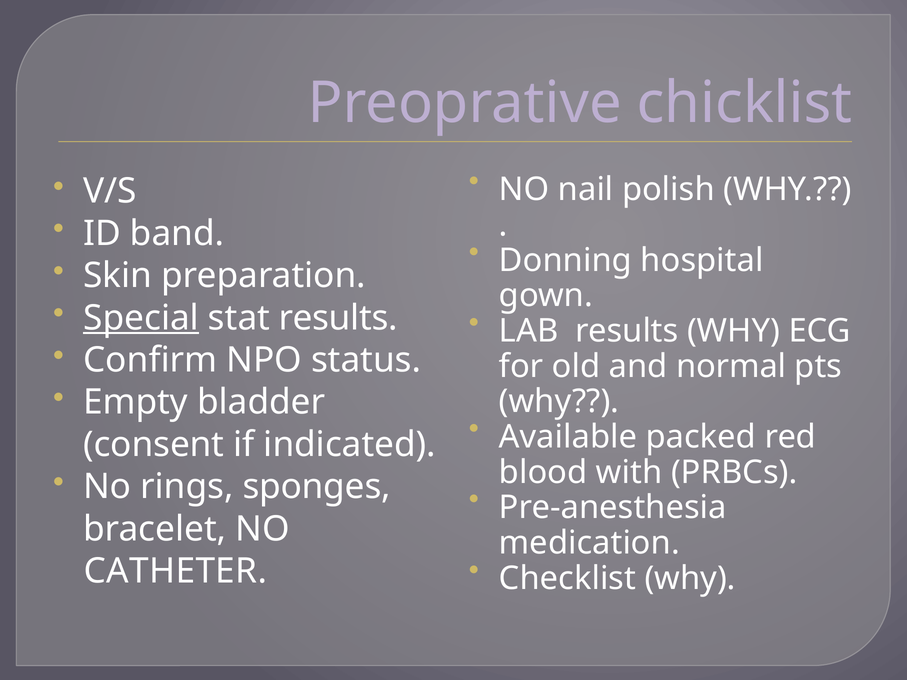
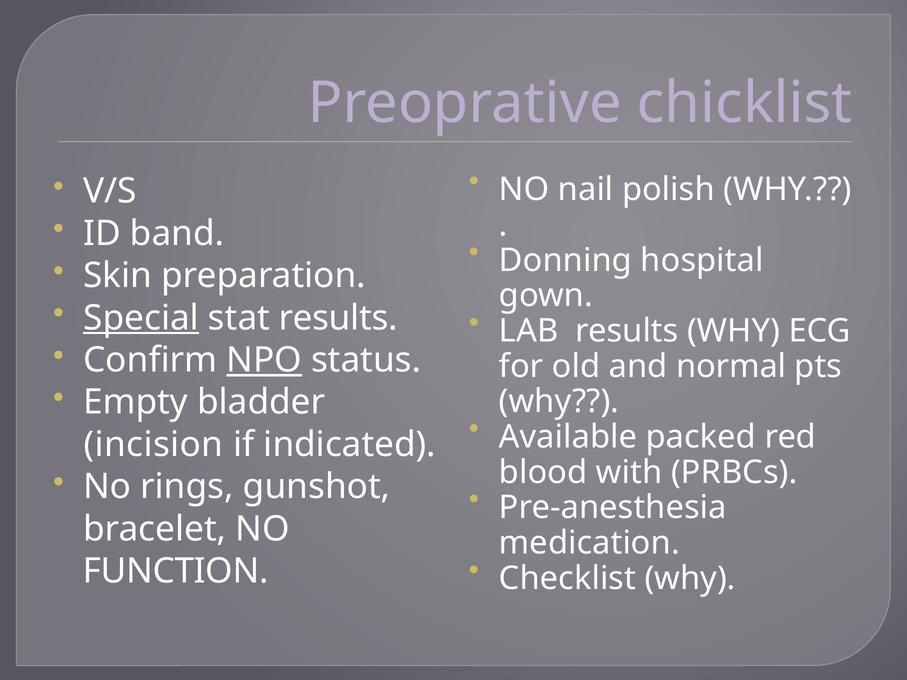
NPO underline: none -> present
consent: consent -> incision
sponges: sponges -> gunshot
CATHETER: CATHETER -> FUNCTION
